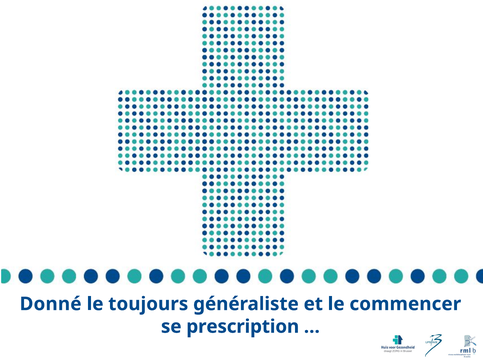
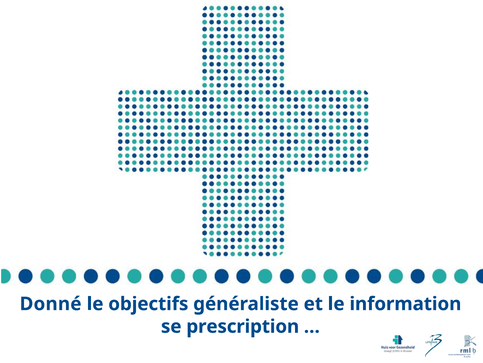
toujours: toujours -> objectifs
commencer: commencer -> information
